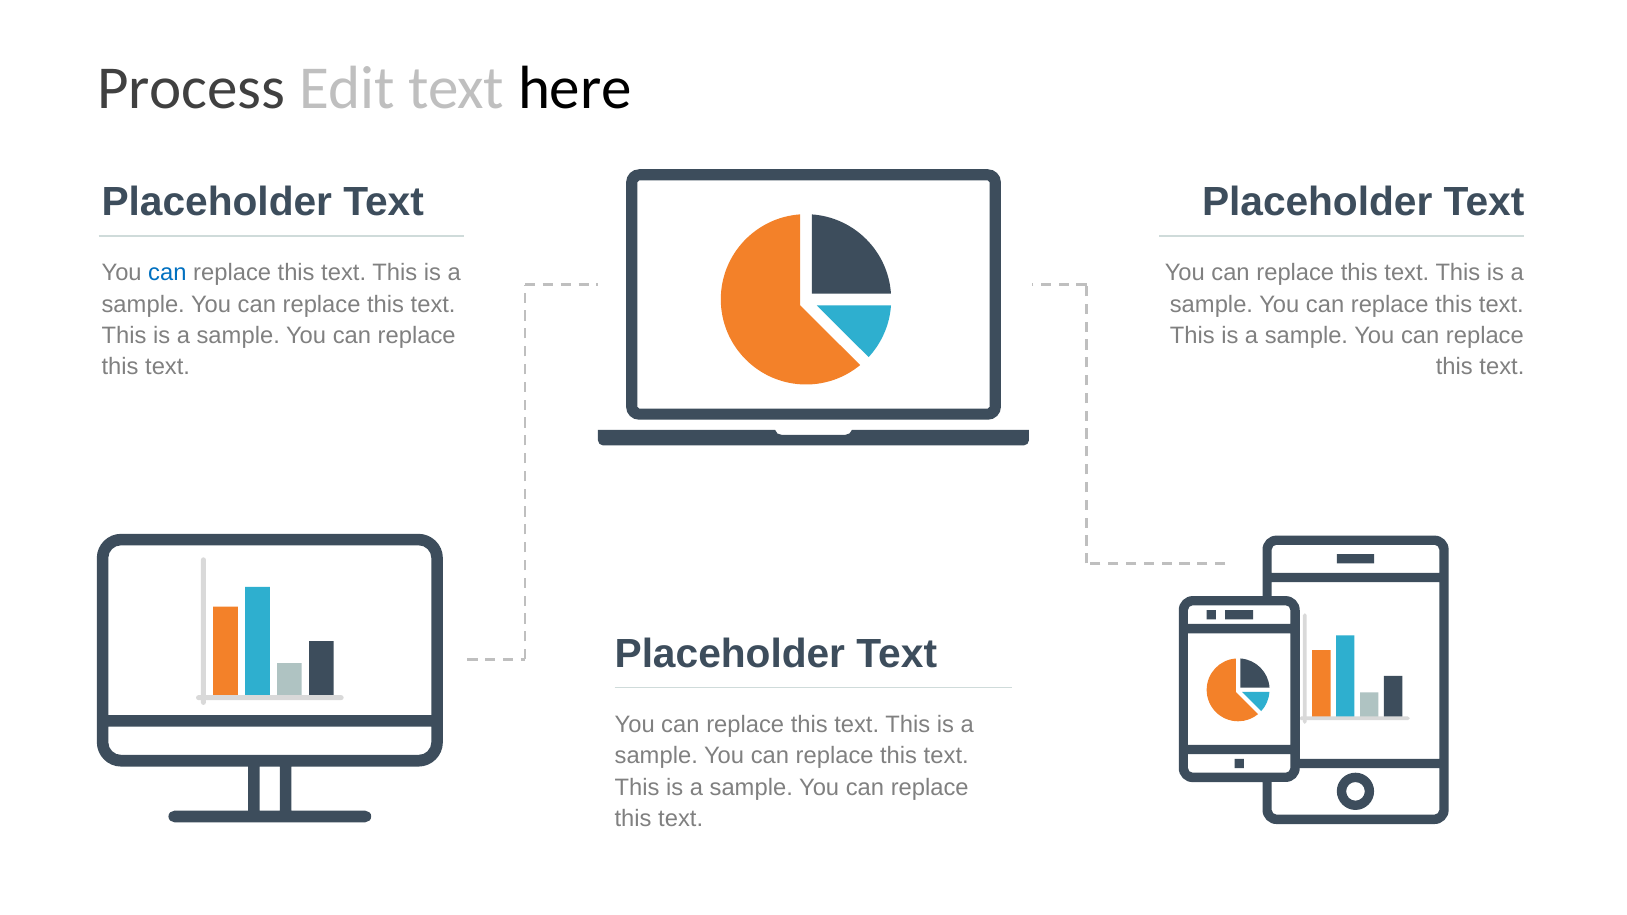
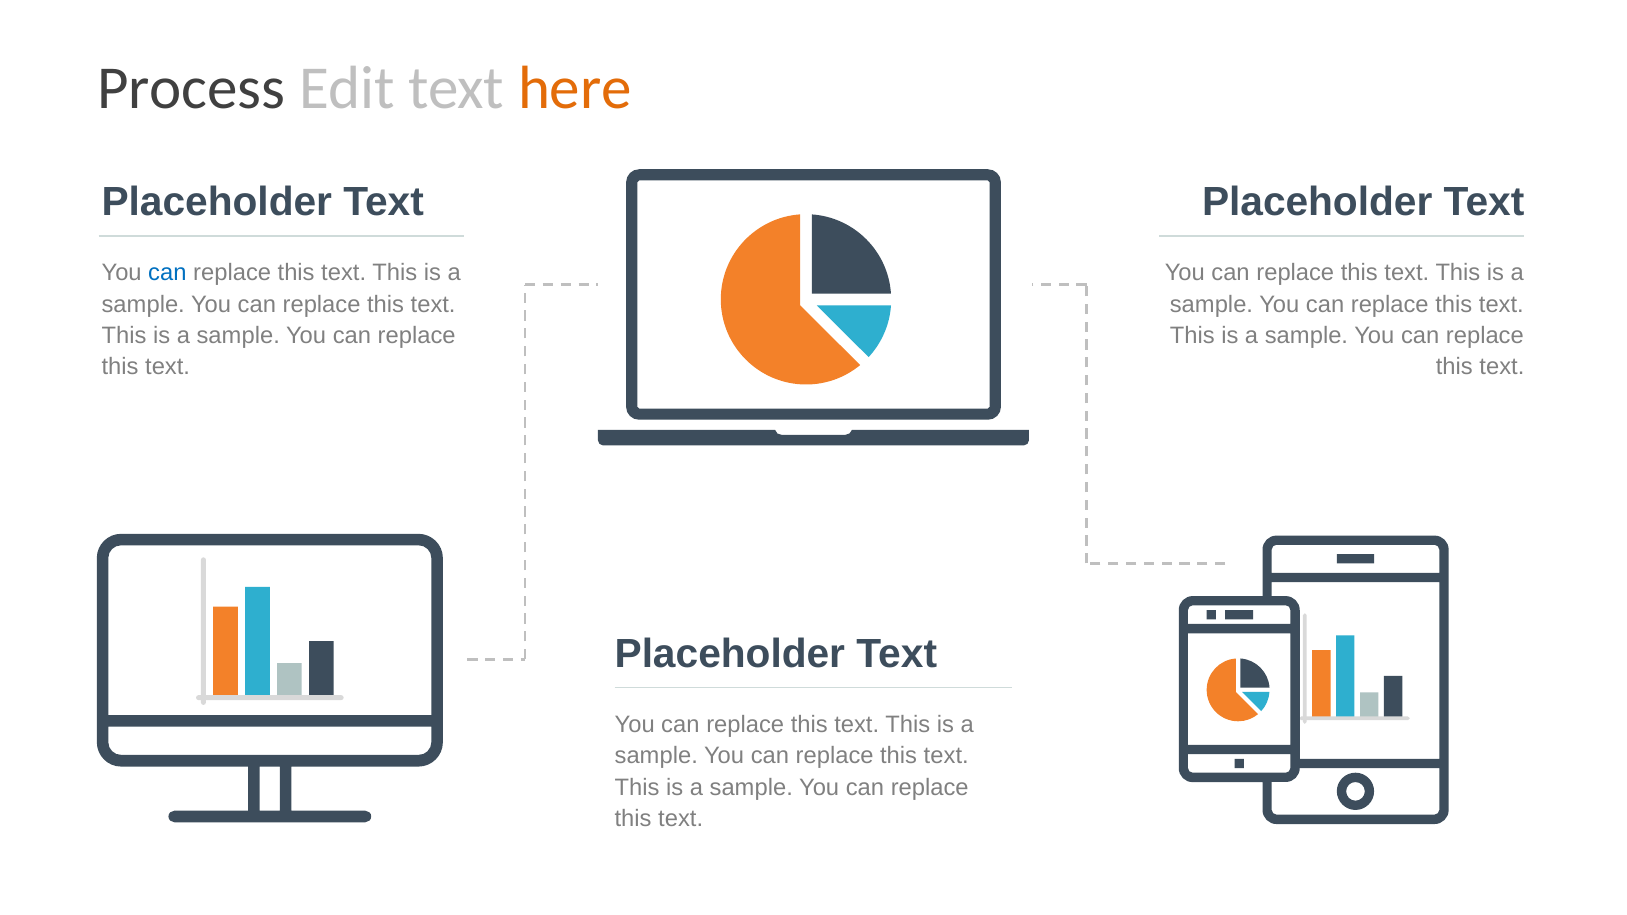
here colour: black -> orange
